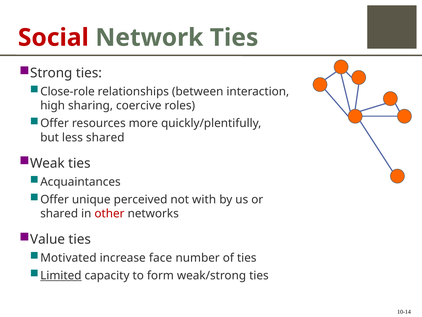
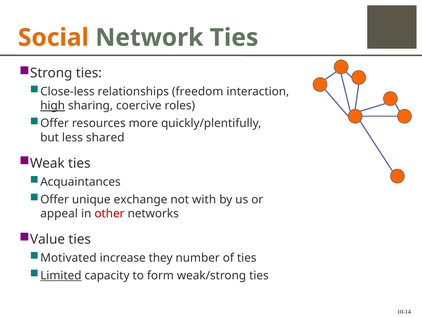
Social colour: red -> orange
Close-role: Close-role -> Close-less
between: between -> freedom
high underline: none -> present
perceived: perceived -> exchange
shared at (59, 213): shared -> appeal
face: face -> they
